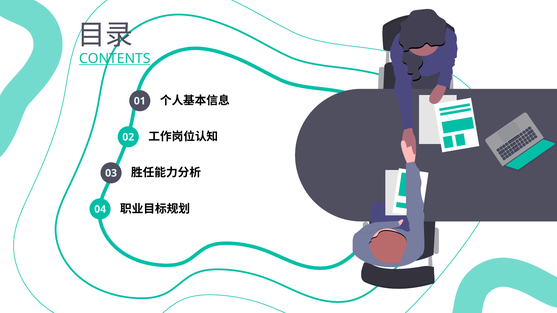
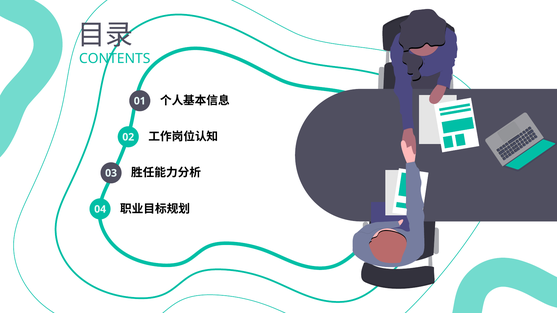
CONTENTS underline: present -> none
